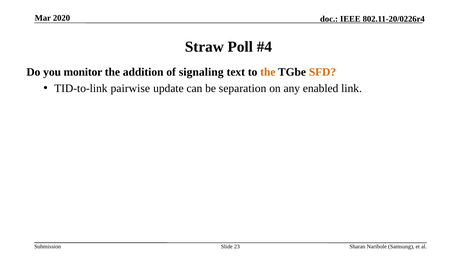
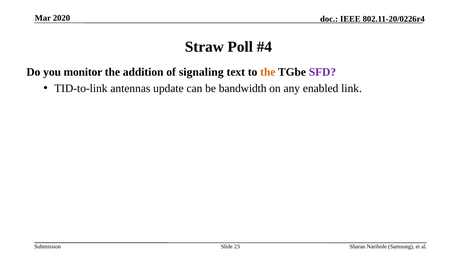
SFD colour: orange -> purple
pairwise: pairwise -> antennas
separation: separation -> bandwidth
